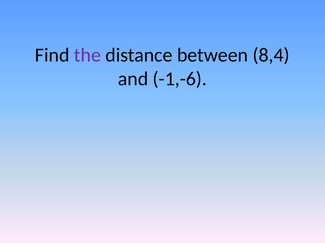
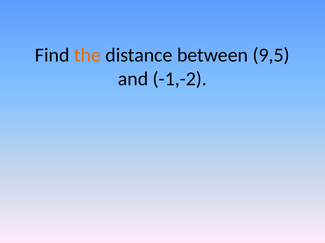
the colour: purple -> orange
8,4: 8,4 -> 9,5
-1,-6: -1,-6 -> -1,-2
